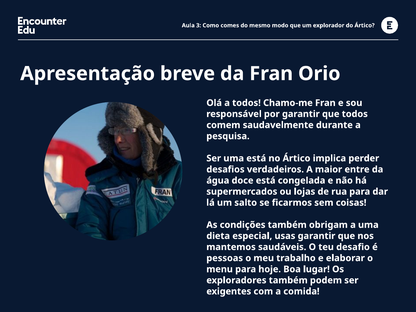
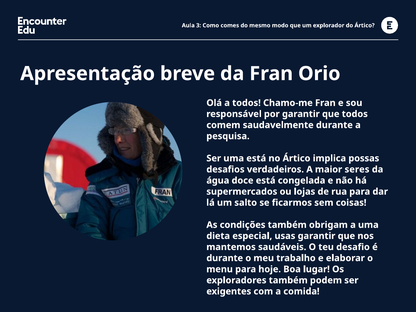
perder: perder -> possas
entre: entre -> seres
pessoas at (225, 258): pessoas -> durante
